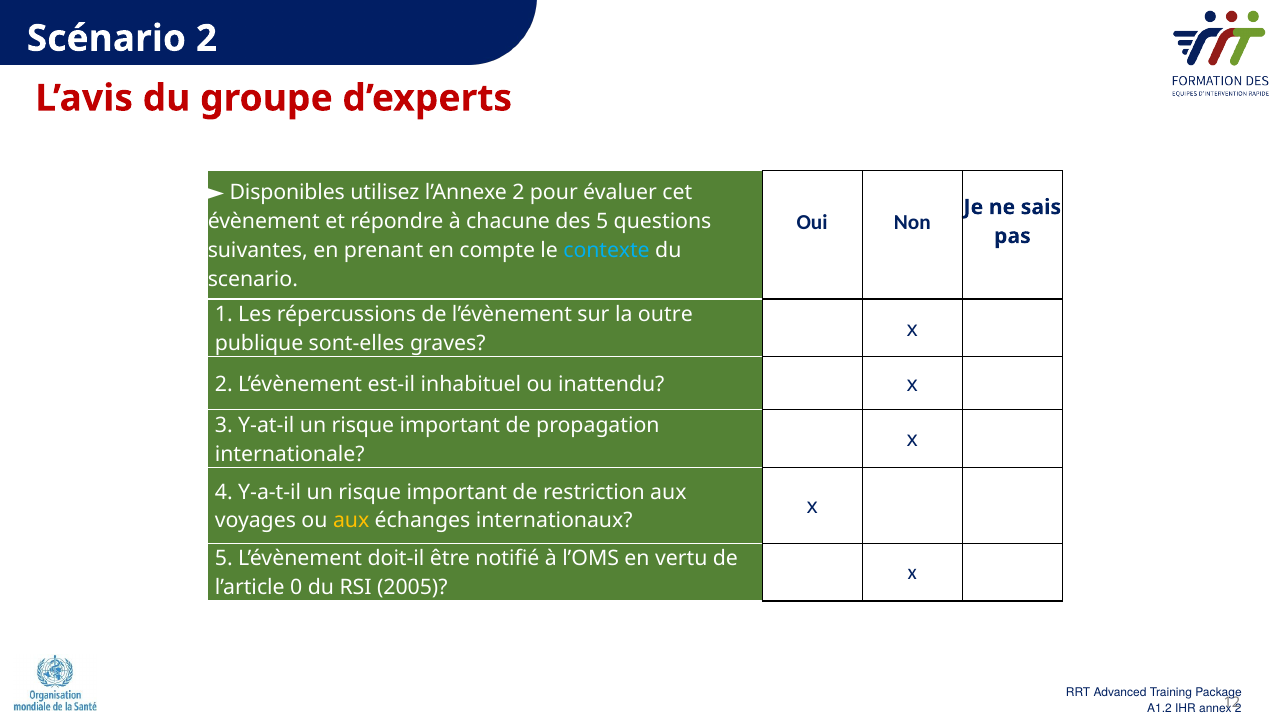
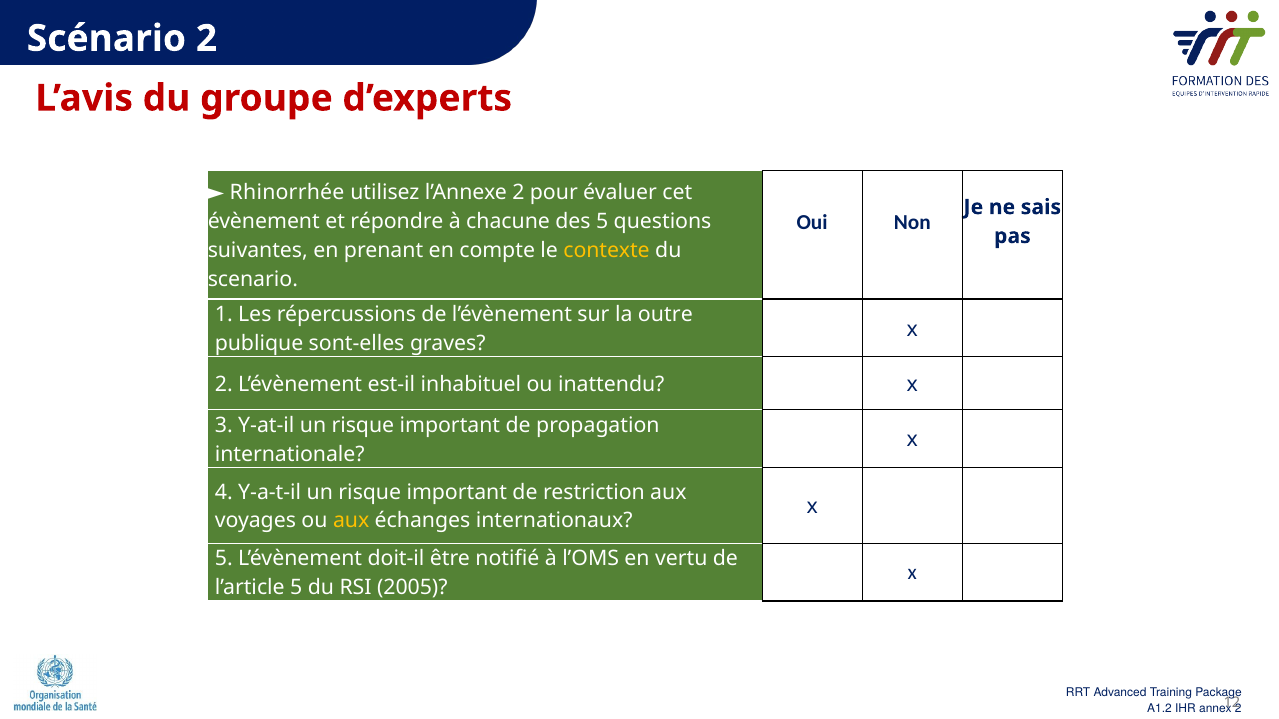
Disponibles: Disponibles -> Rhinorrhée
contexte colour: light blue -> yellow
l’article 0: 0 -> 5
